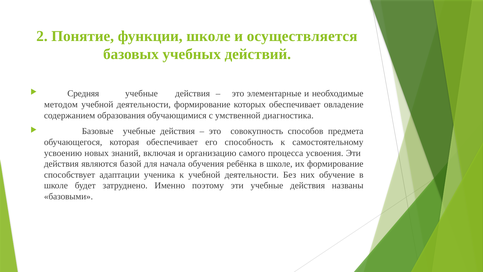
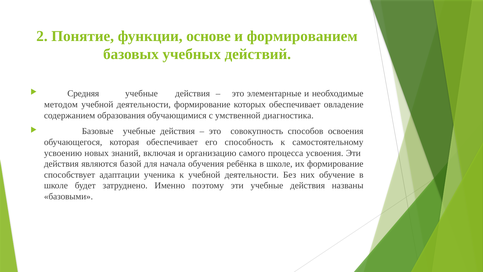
функции школе: школе -> основе
осуществляется: осуществляется -> формированием
предмета: предмета -> освоения
